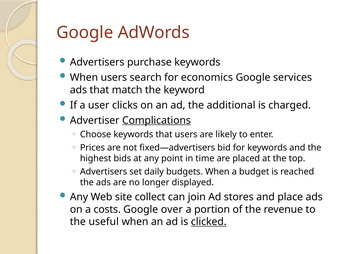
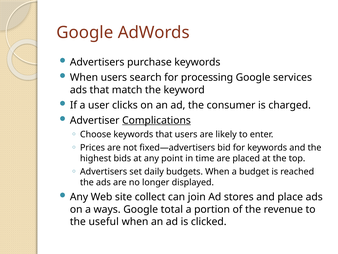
economics: economics -> processing
additional: additional -> consumer
costs: costs -> ways
over: over -> total
clicked underline: present -> none
